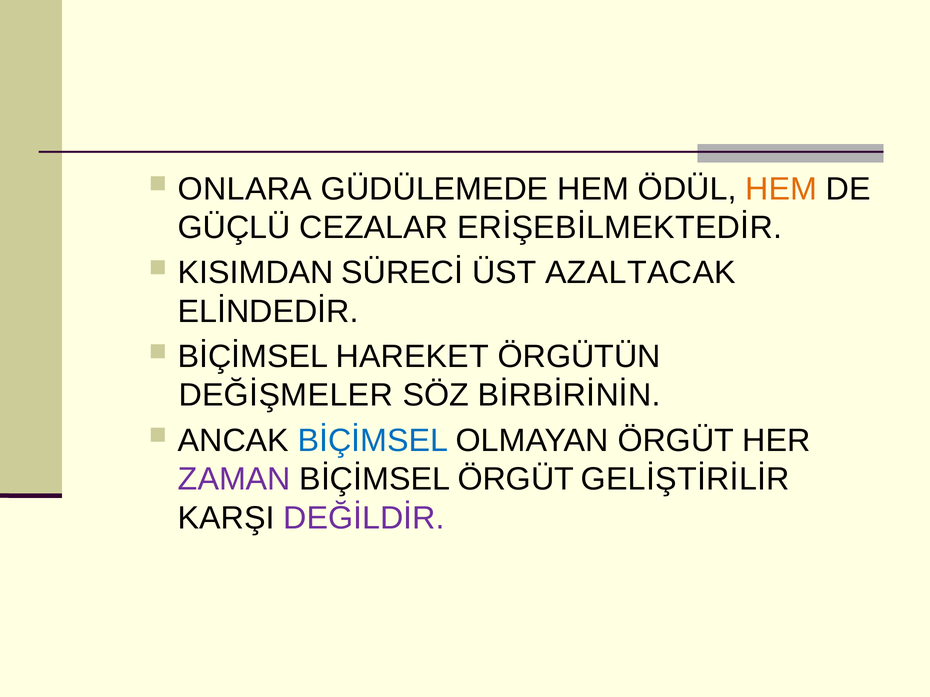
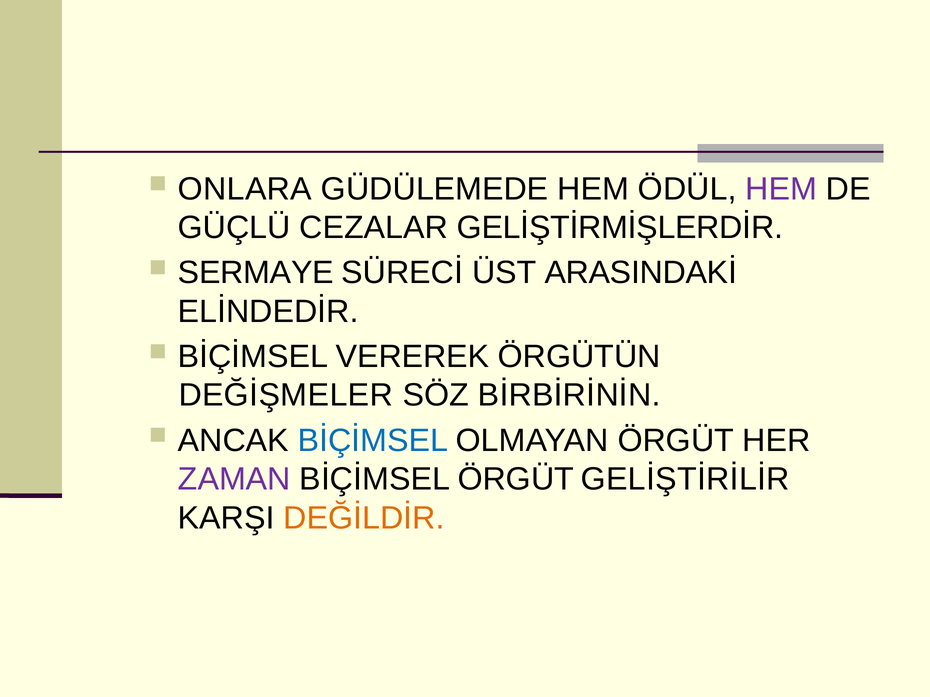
HEM at (781, 189) colour: orange -> purple
ERİŞEBİLMEKTEDİR: ERİŞEBİLMEKTEDİR -> GELİŞTİRMİŞLERDİR
KISIMDAN: KISIMDAN -> SERMAYE
AZALTACAK: AZALTACAK -> ARASINDAKİ
HAREKET: HAREKET -> VEREREK
DEĞİLDİR colour: purple -> orange
